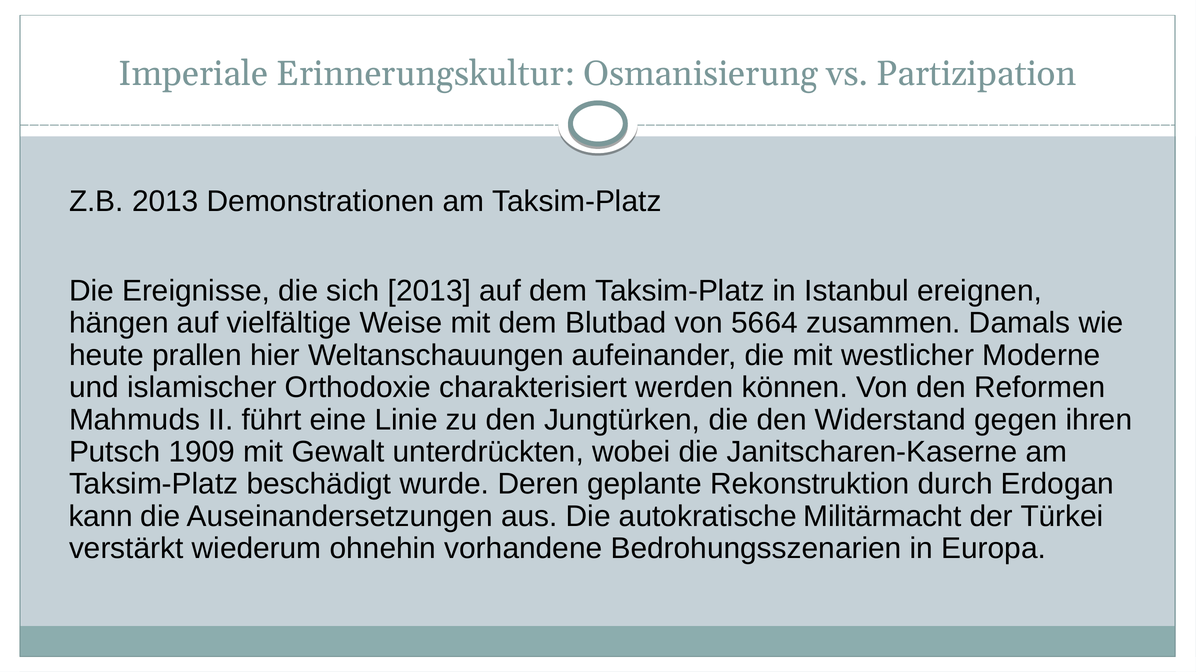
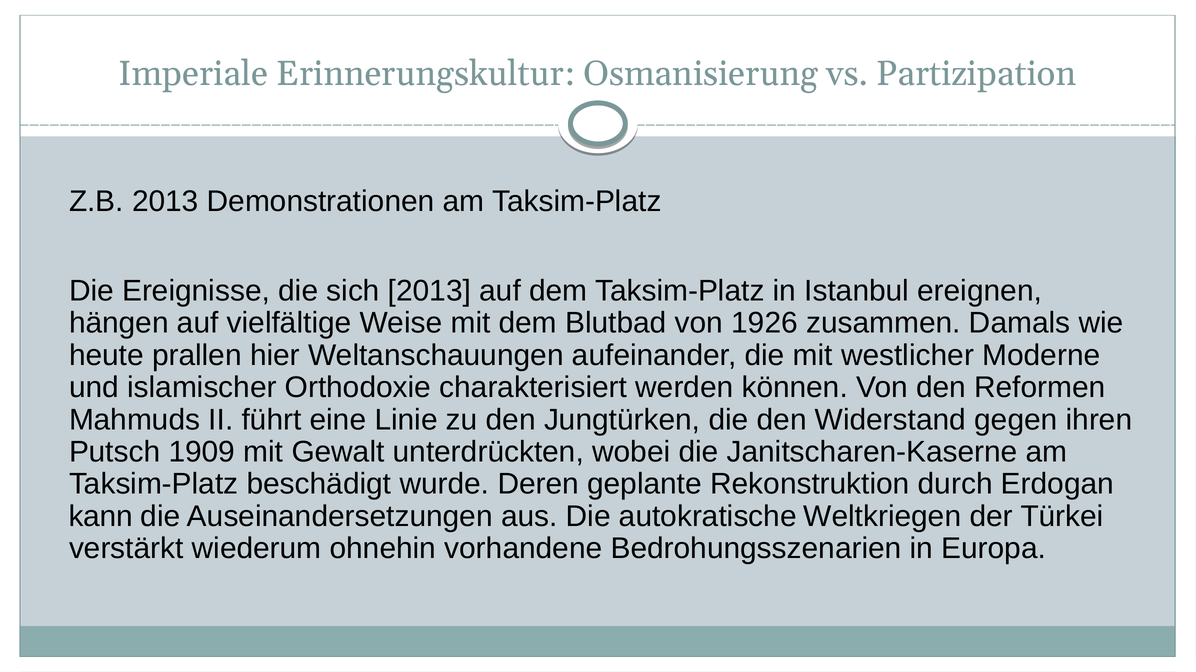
5664: 5664 -> 1926
Militärmacht: Militärmacht -> Weltkriegen
